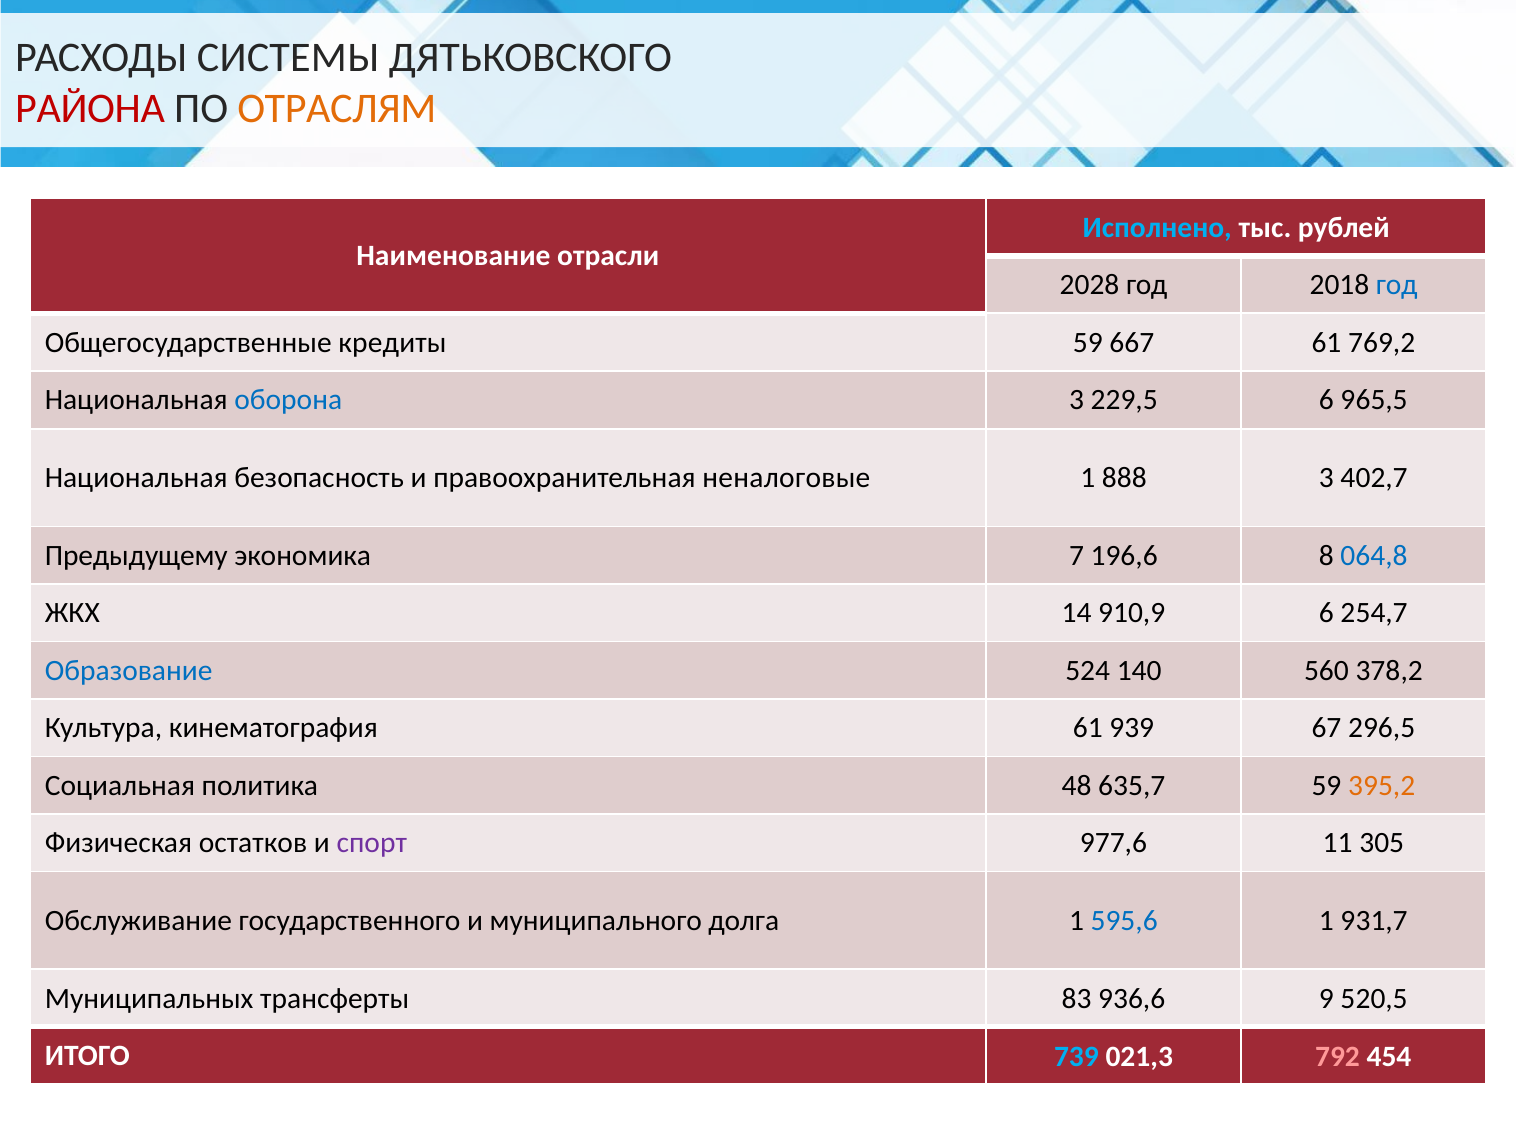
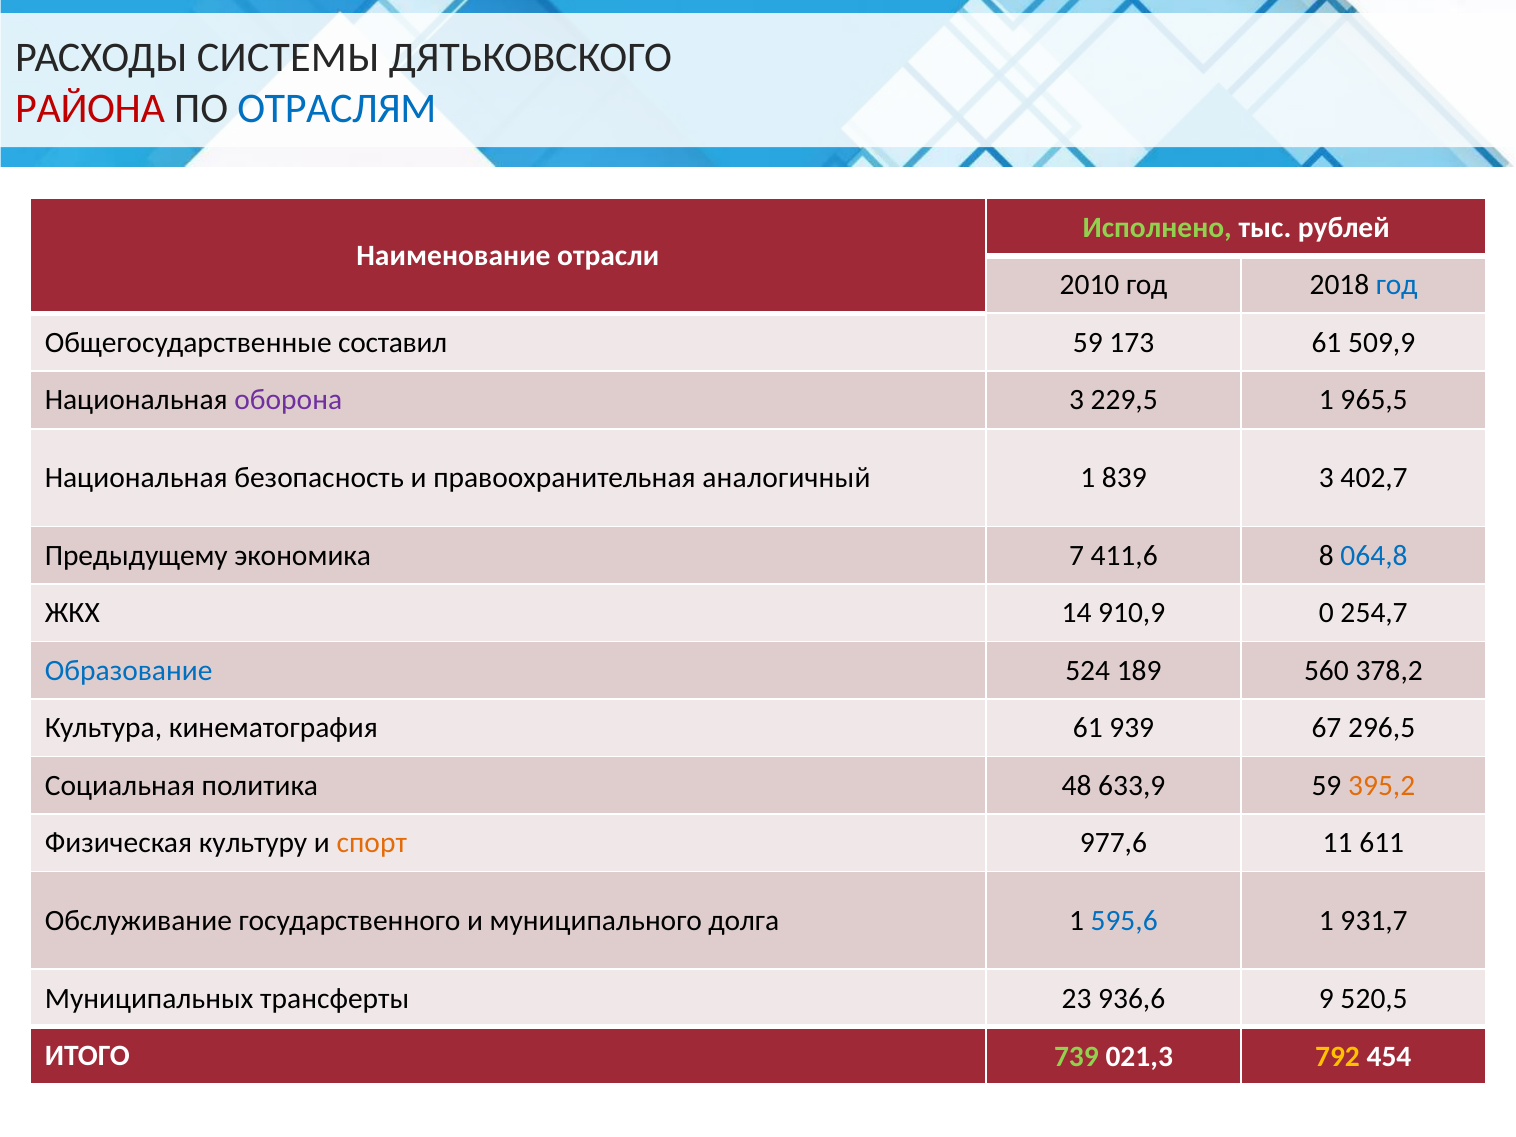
ОТРАСЛЯМ colour: orange -> blue
Исполнено colour: light blue -> light green
2028: 2028 -> 2010
кредиты: кредиты -> составил
667: 667 -> 173
769,2: 769,2 -> 509,9
оборона colour: blue -> purple
229,5 6: 6 -> 1
неналоговые: неналоговые -> аналогичный
888: 888 -> 839
196,6: 196,6 -> 411,6
910,9 6: 6 -> 0
140: 140 -> 189
635,7: 635,7 -> 633,9
остатков: остатков -> культуру
спорт colour: purple -> orange
305: 305 -> 611
83: 83 -> 23
739 colour: light blue -> light green
792 colour: pink -> yellow
